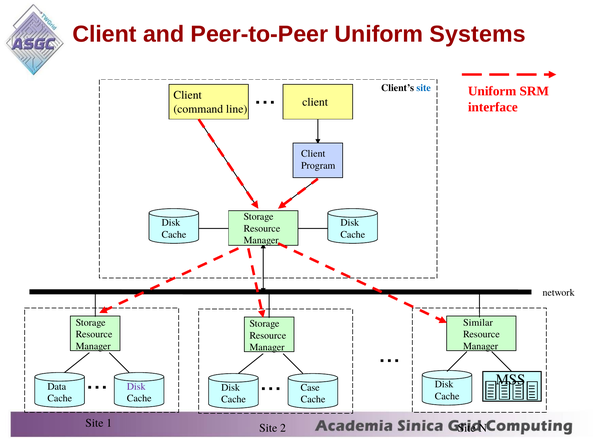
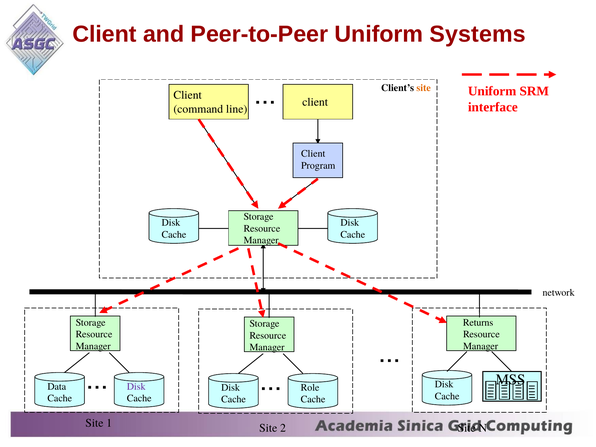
site at (424, 88) colour: blue -> orange
Similar: Similar -> Returns
Case: Case -> Role
